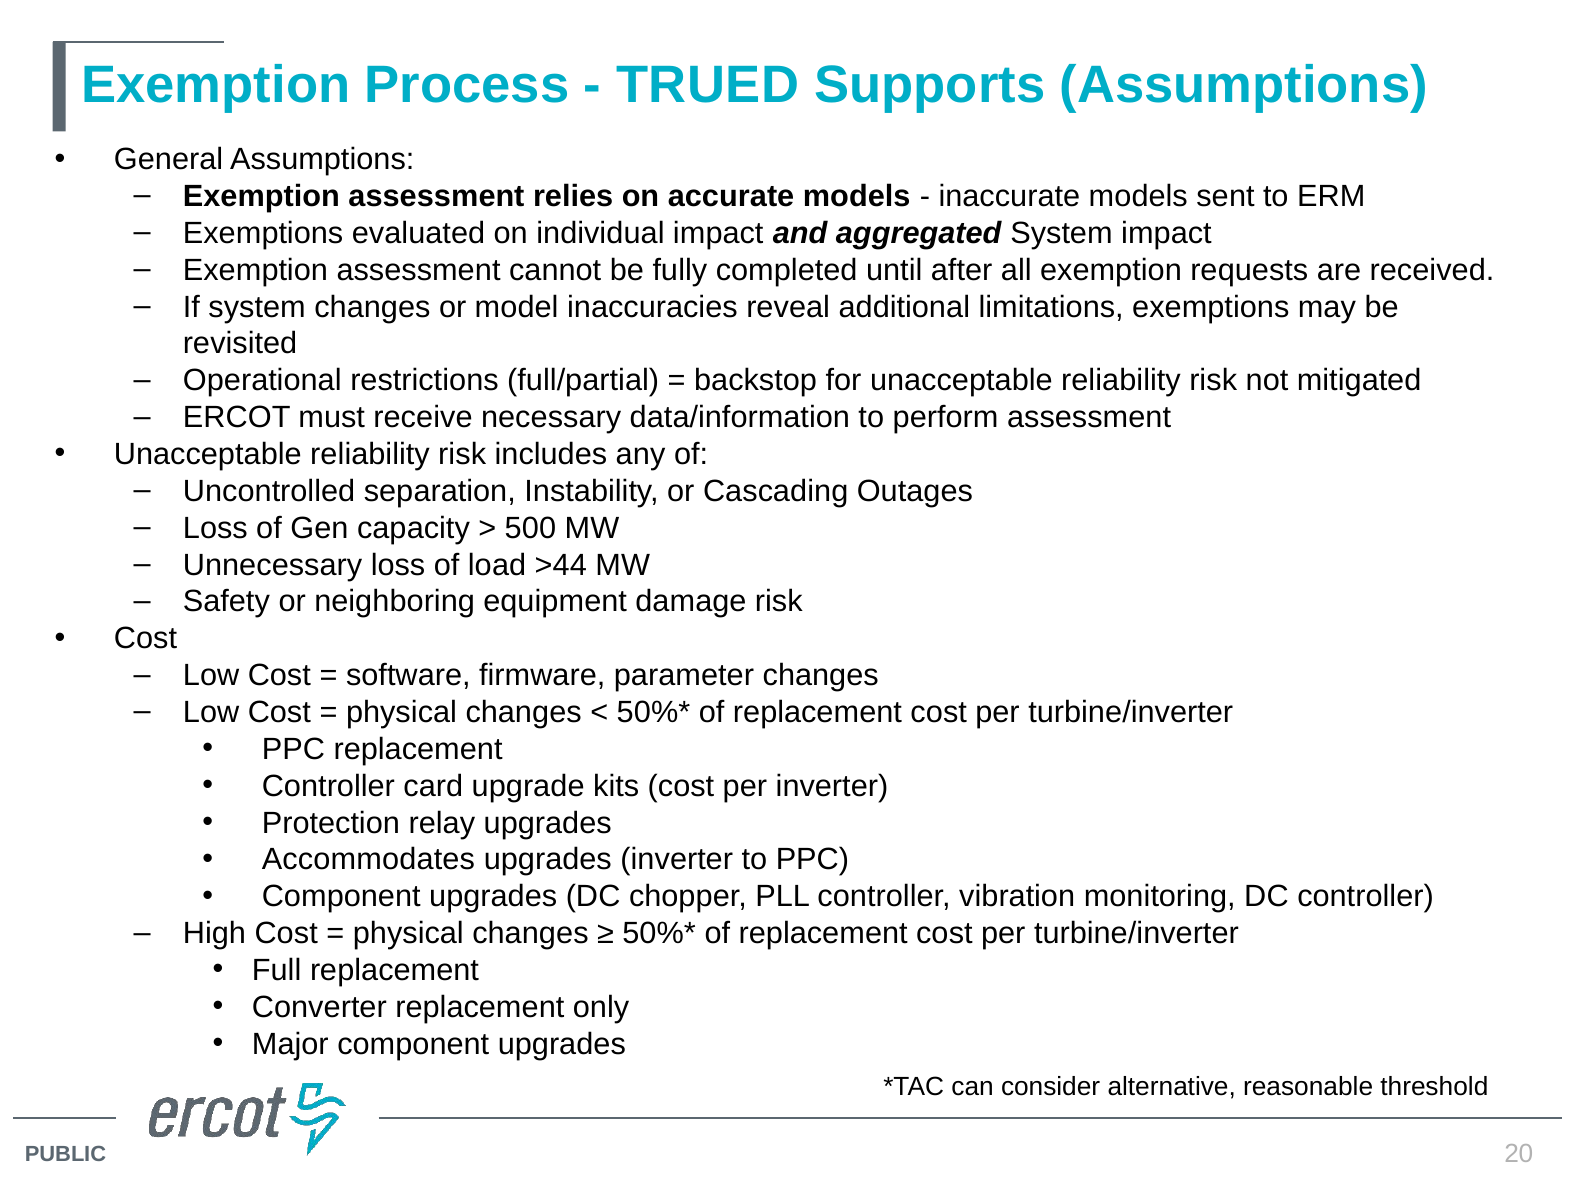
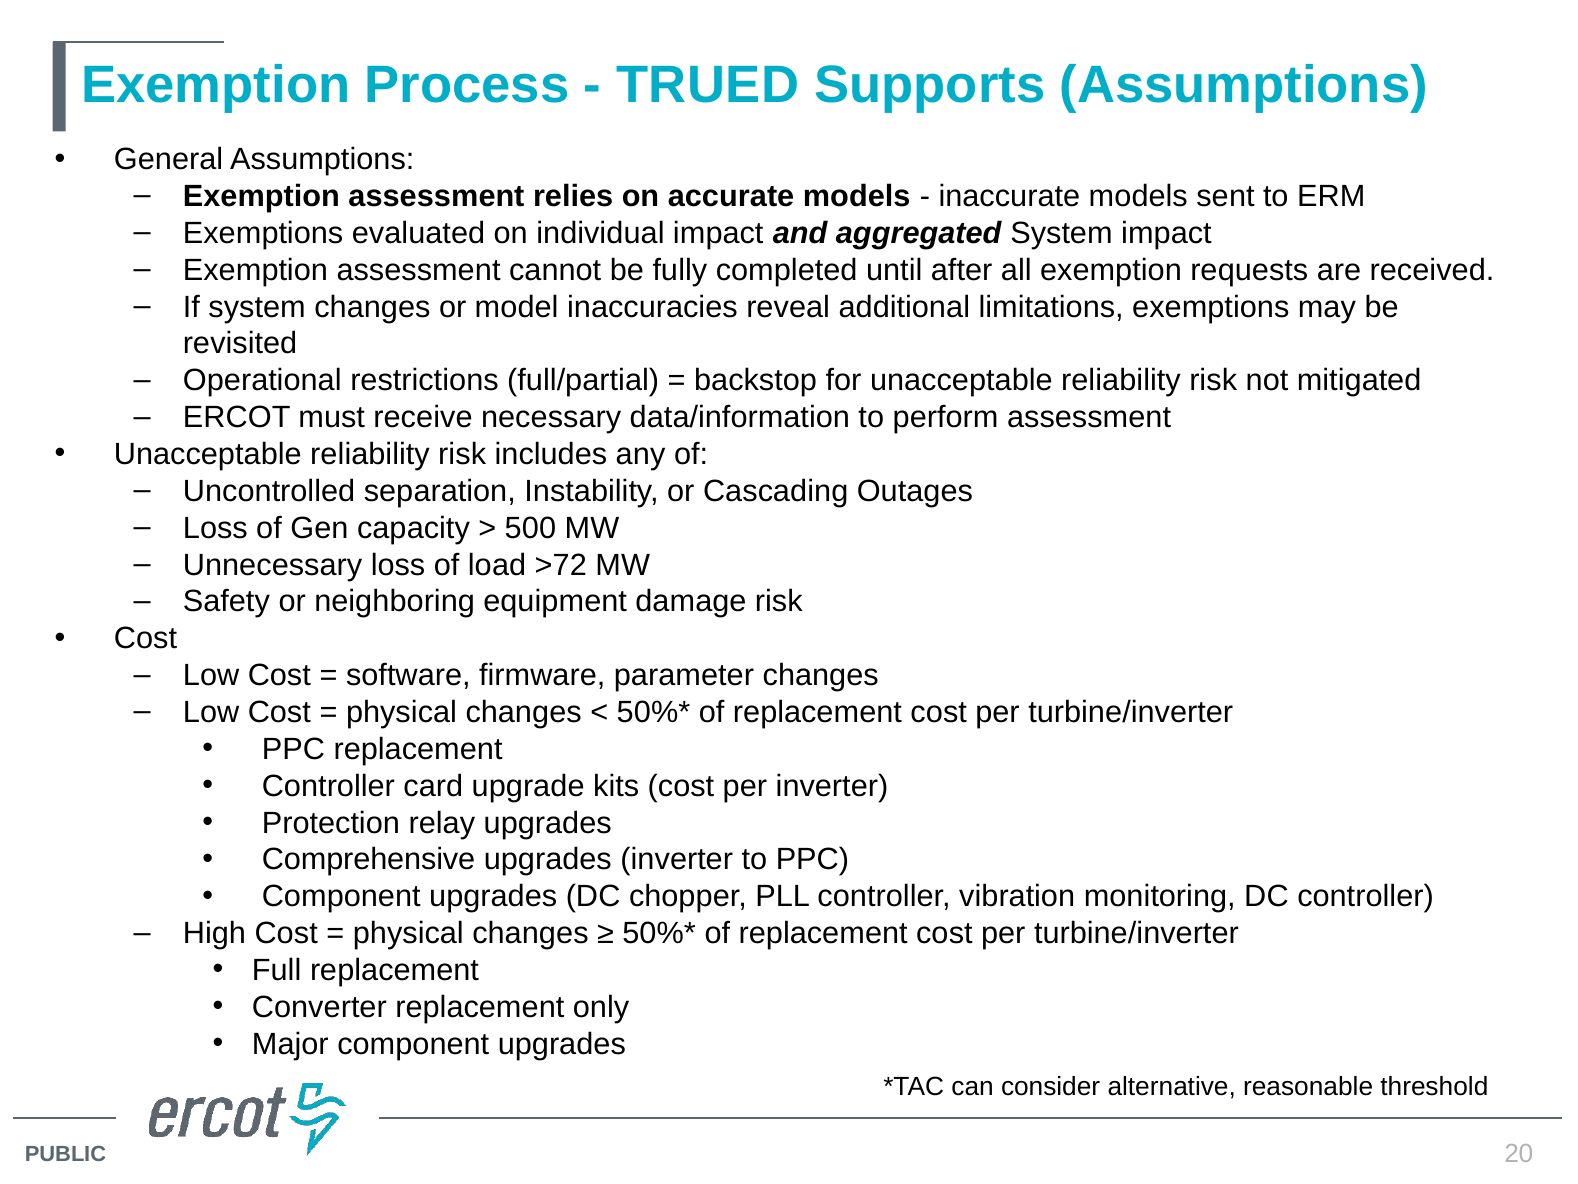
>44: >44 -> >72
Accommodates: Accommodates -> Comprehensive
